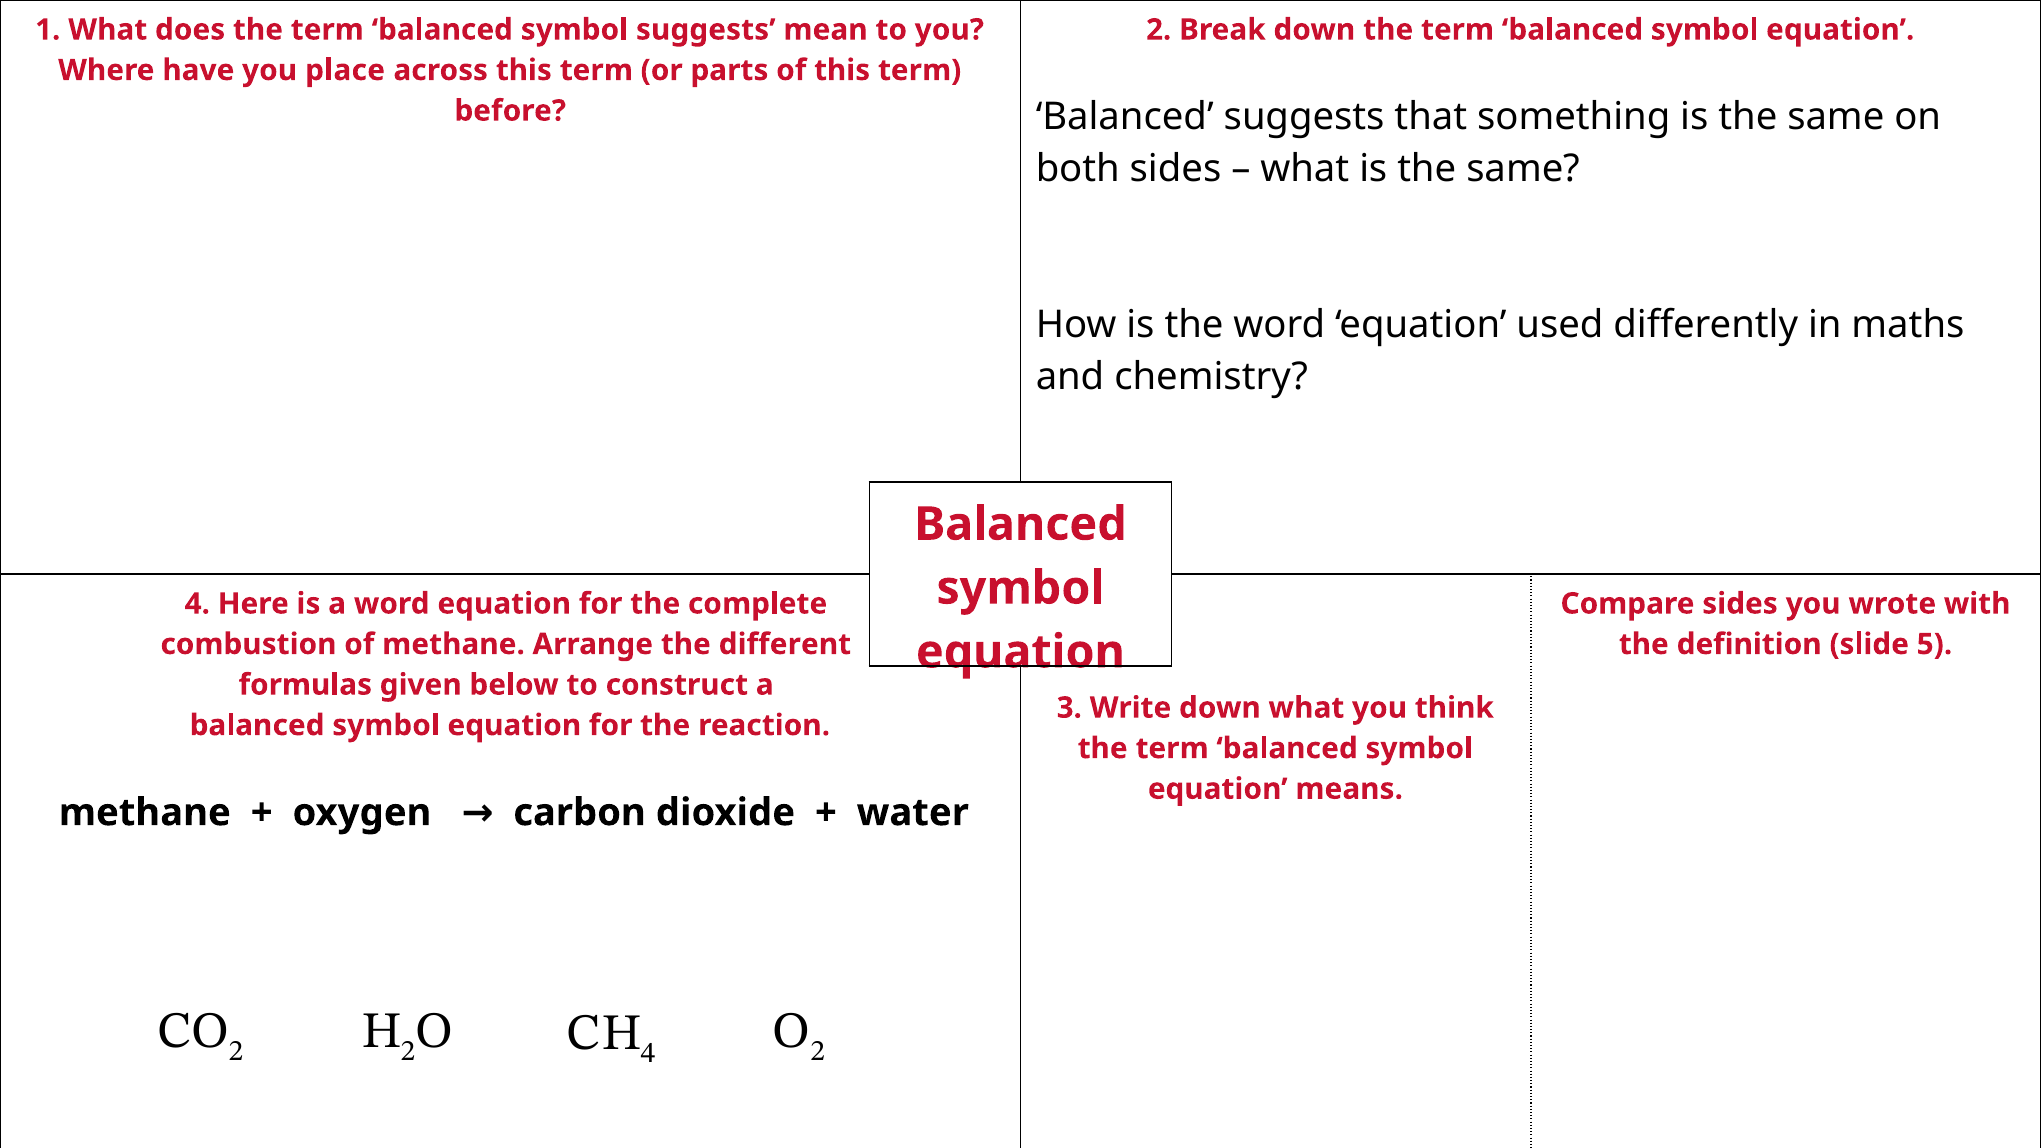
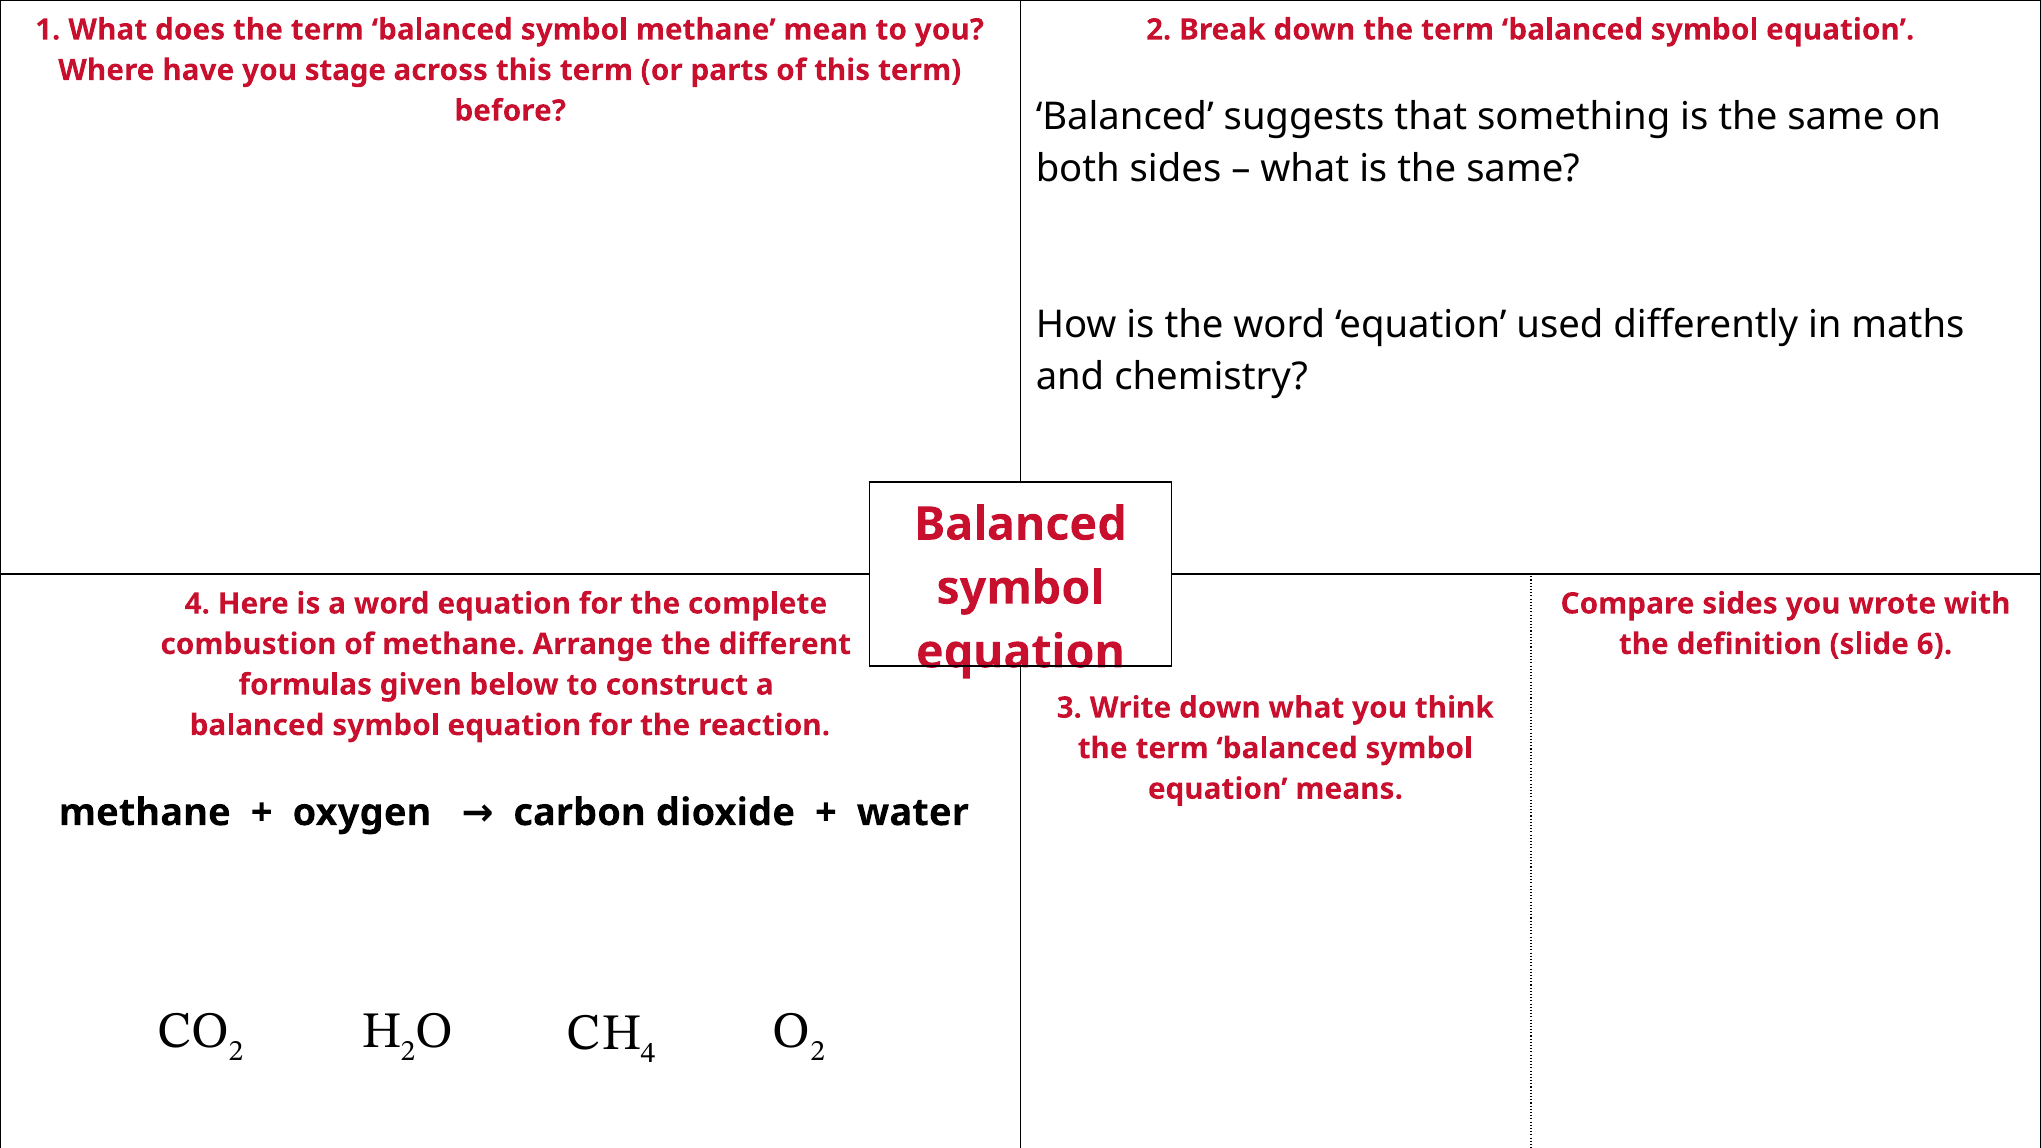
symbol suggests: suggests -> methane
place: place -> stage
5: 5 -> 6
